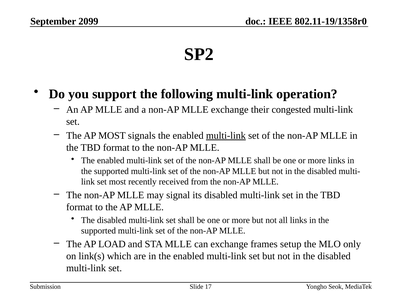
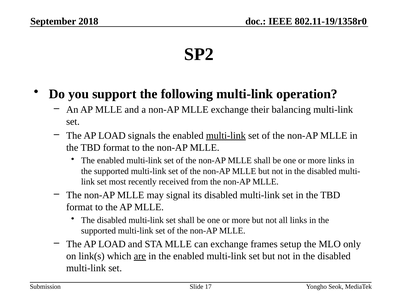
2099: 2099 -> 2018
congested: congested -> balancing
MOST at (112, 135): MOST -> LOAD
are underline: none -> present
